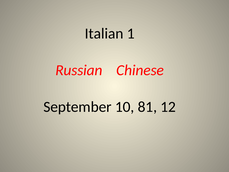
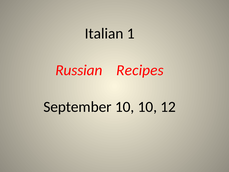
Chinese: Chinese -> Recipes
10 81: 81 -> 10
